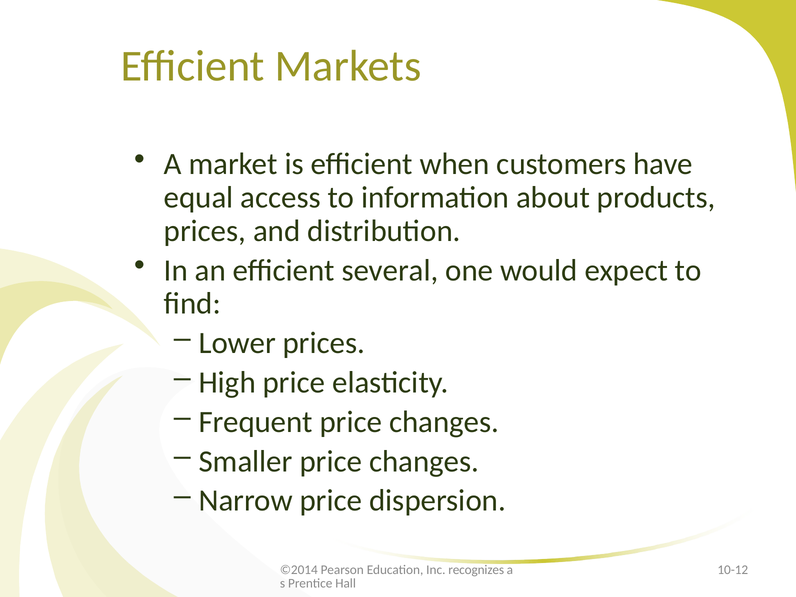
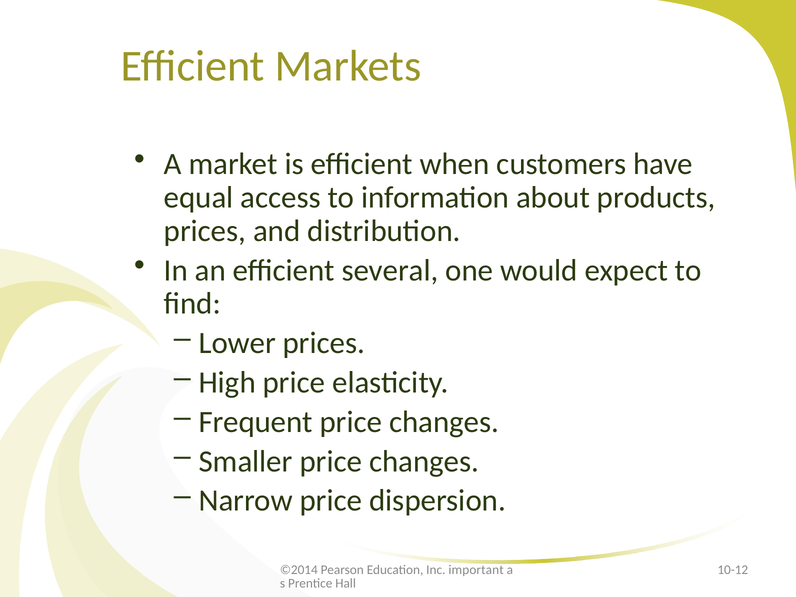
recognizes: recognizes -> important
